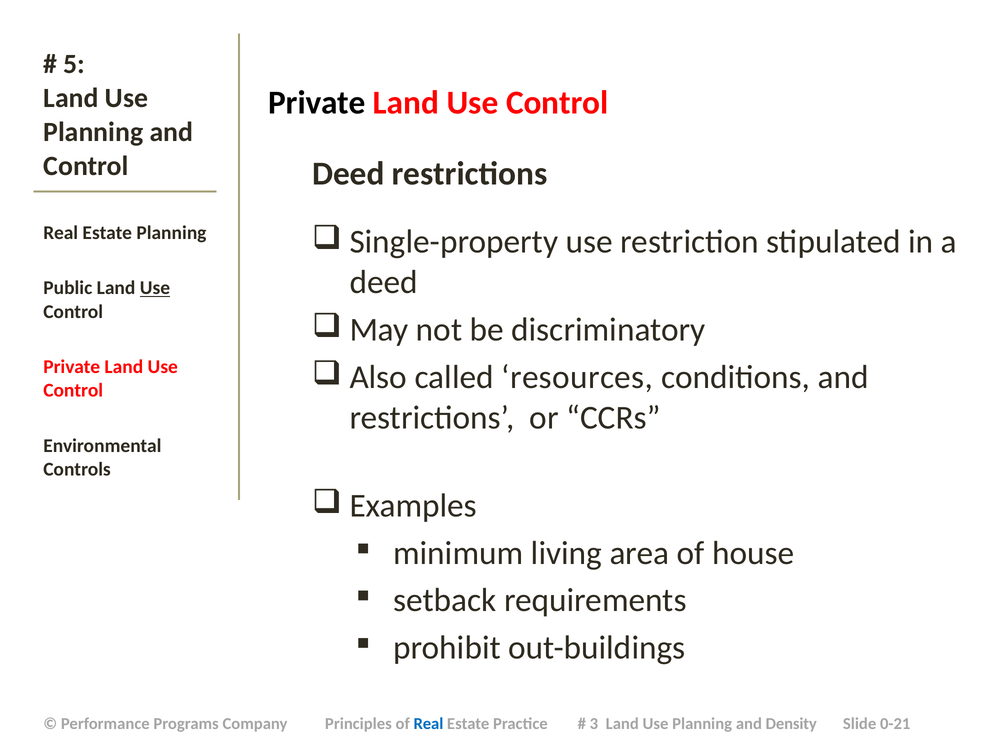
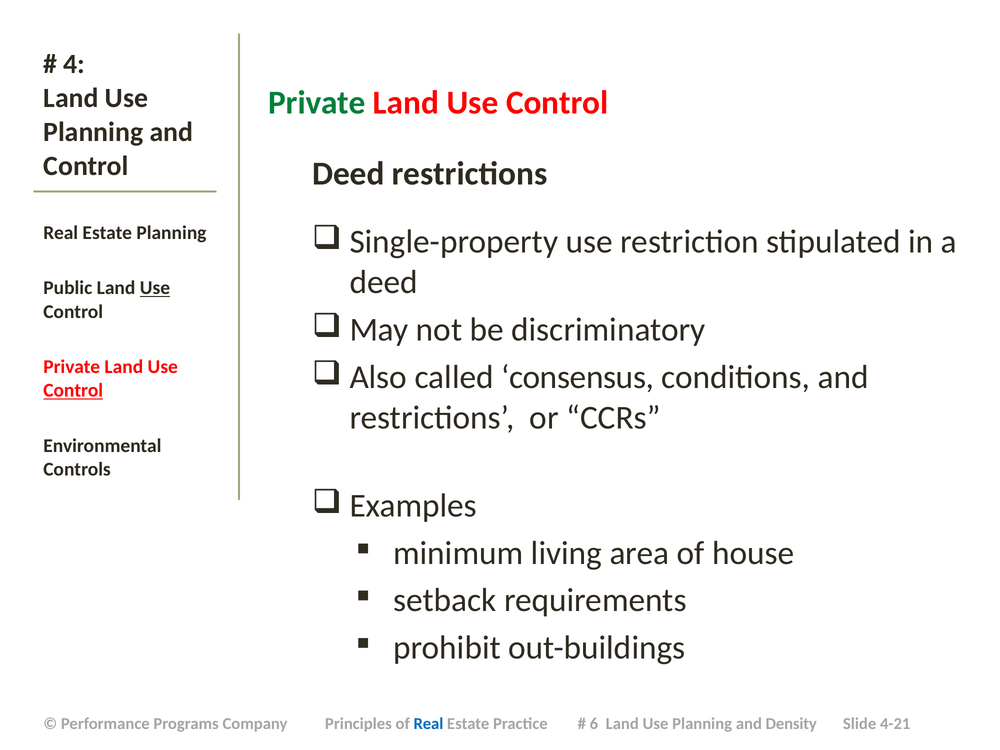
5: 5 -> 4
Private at (317, 103) colour: black -> green
resources: resources -> consensus
Control at (73, 391) underline: none -> present
3: 3 -> 6
0-21: 0-21 -> 4-21
